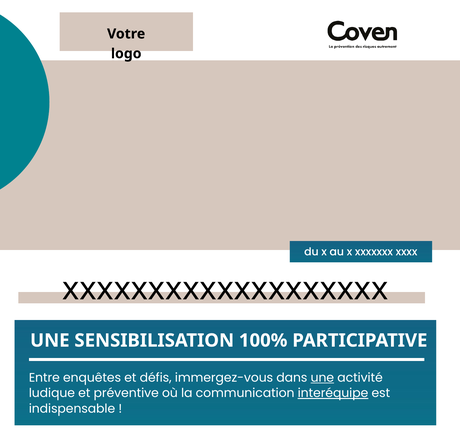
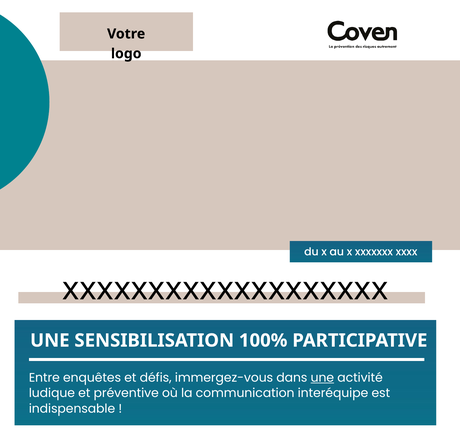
interéquipe underline: present -> none
